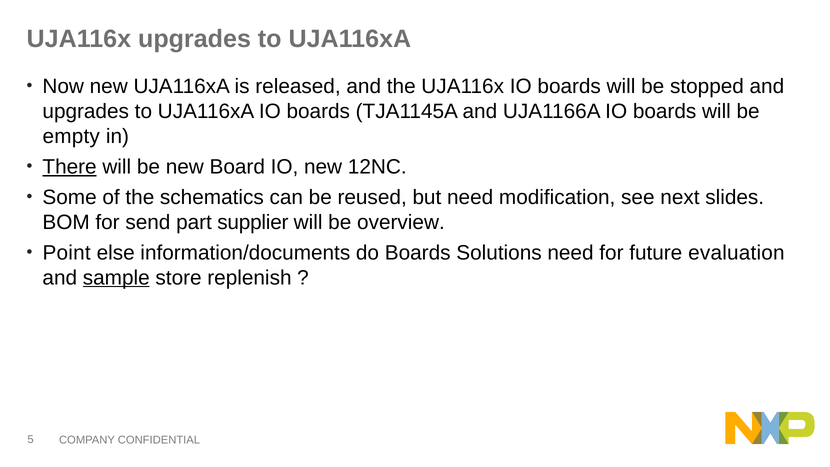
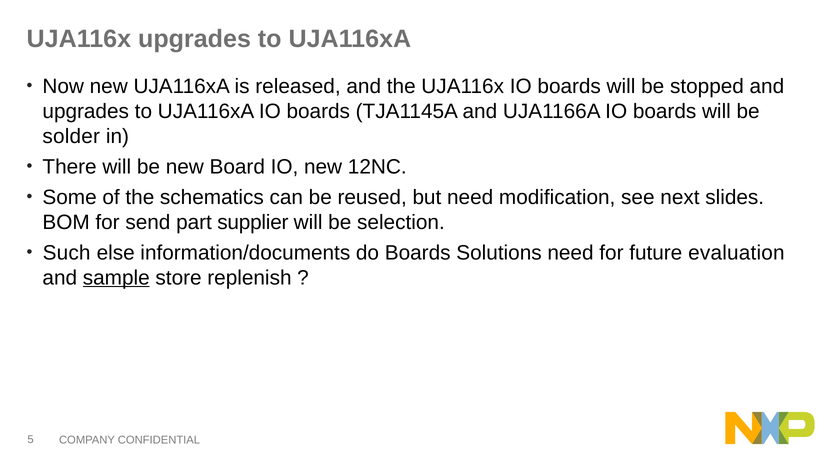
empty: empty -> solder
There underline: present -> none
overview: overview -> selection
Point: Point -> Such
